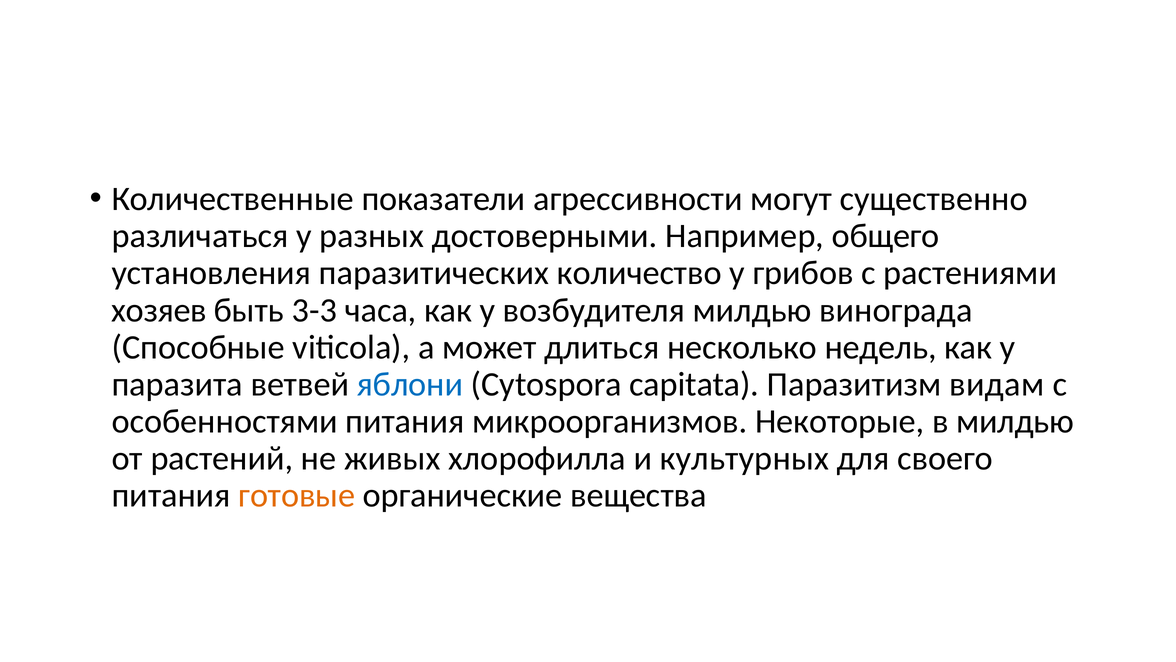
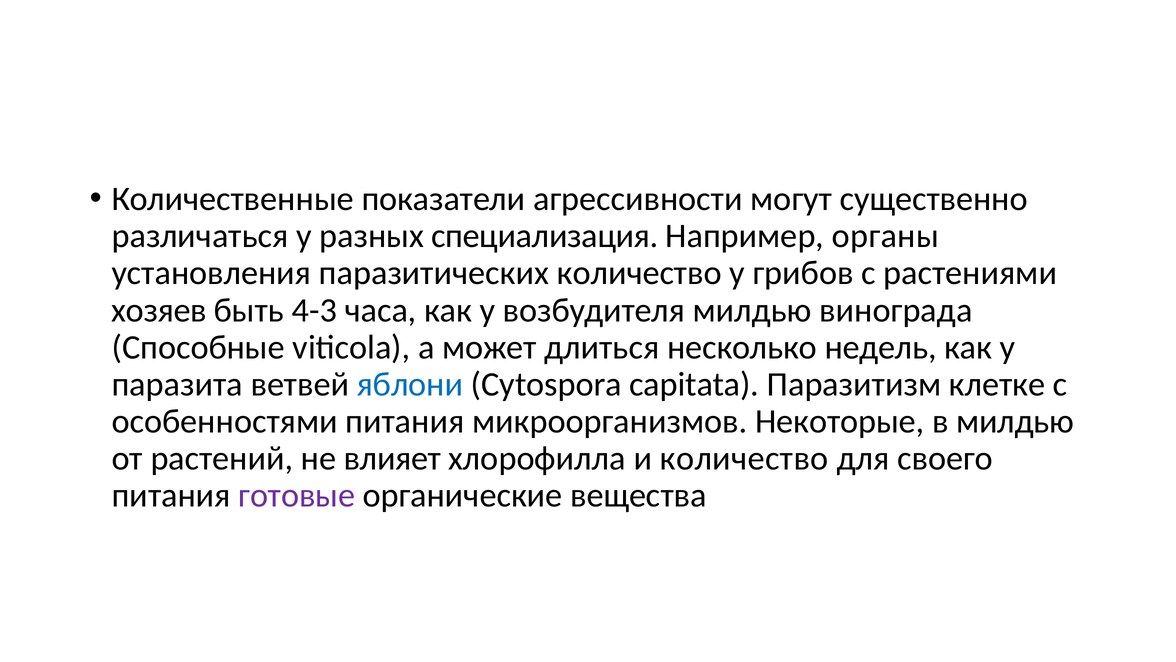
достоверными: достоверными -> специализация
общего: общего -> органы
3-3: 3-3 -> 4-3
видам: видам -> клетке
живых: живых -> влияет
и культурных: культурных -> количество
готовые colour: orange -> purple
